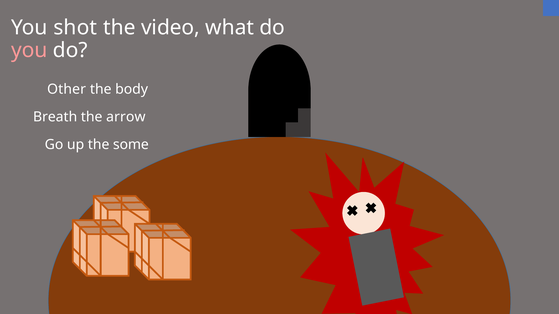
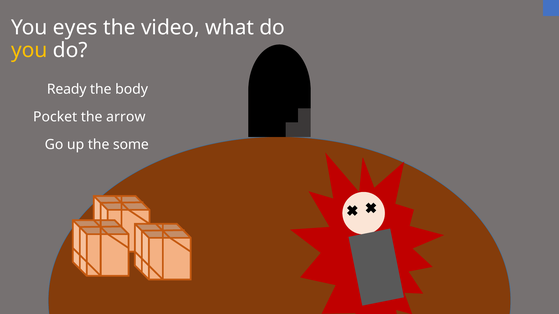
shot: shot -> eyes
you at (29, 50) colour: pink -> yellow
Other: Other -> Ready
Breath: Breath -> Pocket
